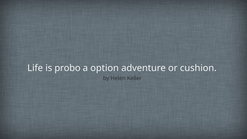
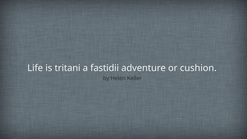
probo: probo -> tritani
option: option -> fastidii
